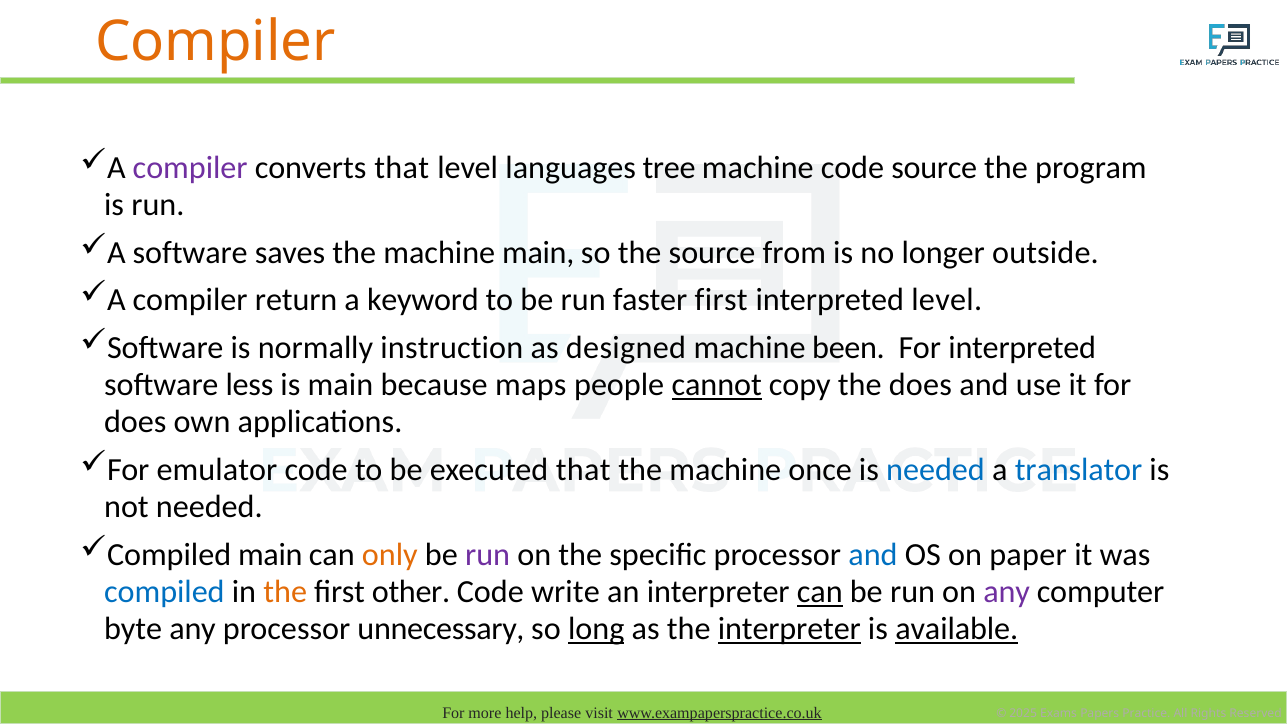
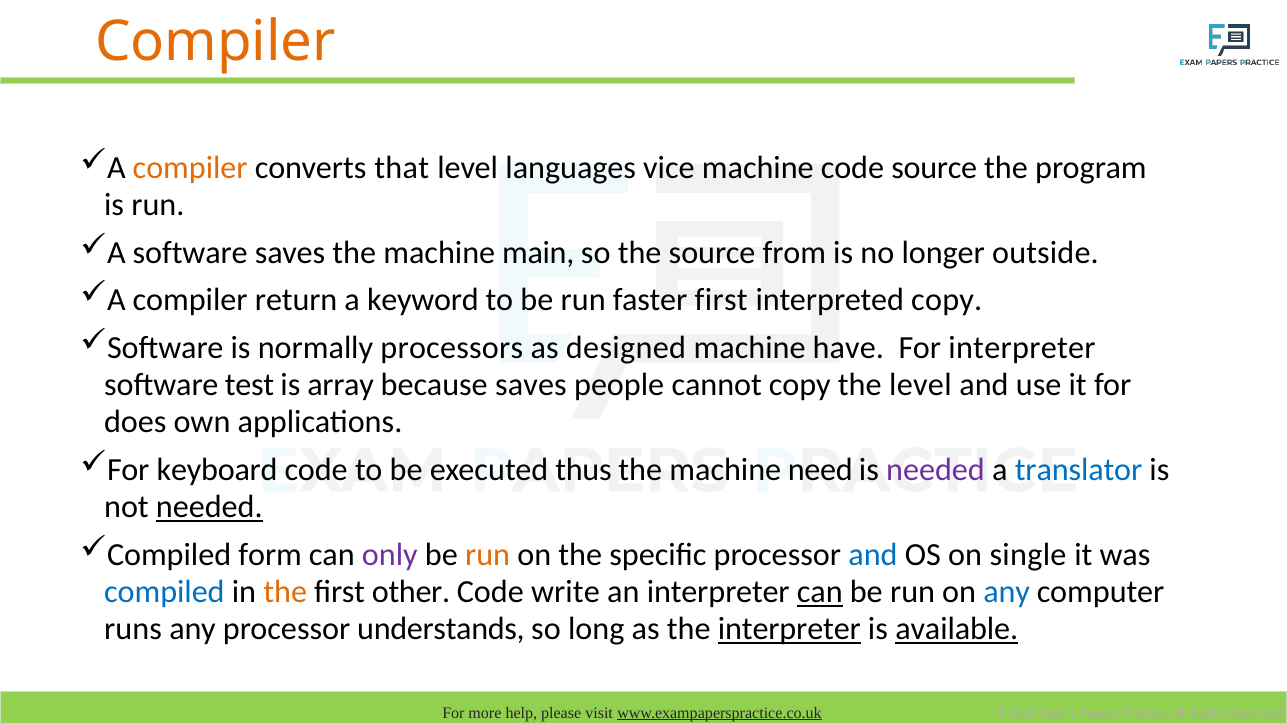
compiler at (190, 168) colour: purple -> orange
tree: tree -> vice
interpreted level: level -> copy
instruction: instruction -> processors
been: been -> have
For interpreted: interpreted -> interpreter
less: less -> test
is main: main -> array
because maps: maps -> saves
cannot underline: present -> none
the does: does -> level
emulator: emulator -> keyboard
executed that: that -> thus
once: once -> need
needed at (936, 470) colour: blue -> purple
needed at (209, 507) underline: none -> present
Compiled main: main -> form
only colour: orange -> purple
run at (488, 555) colour: purple -> orange
paper: paper -> single
any at (1007, 592) colour: purple -> blue
byte: byte -> runs
unnecessary: unnecessary -> understands
long underline: present -> none
